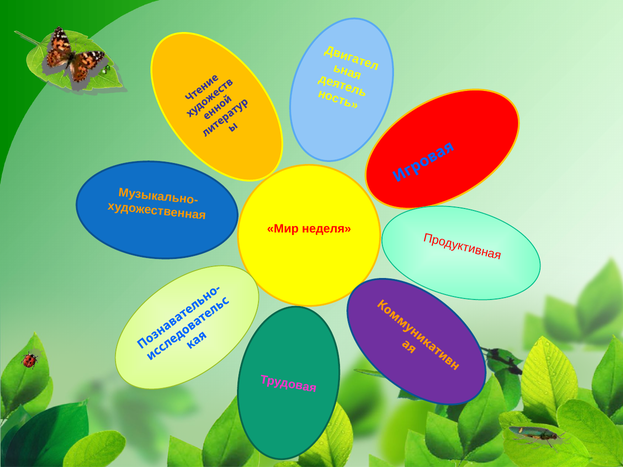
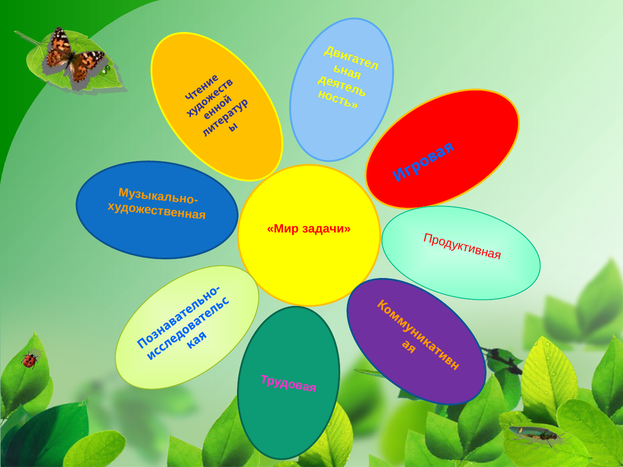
неделя: неделя -> задачи
